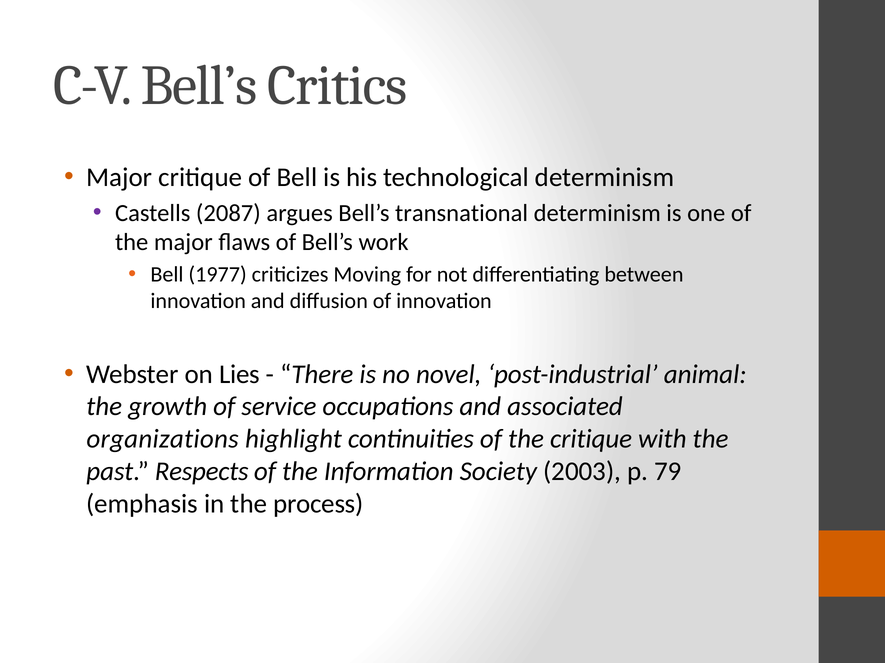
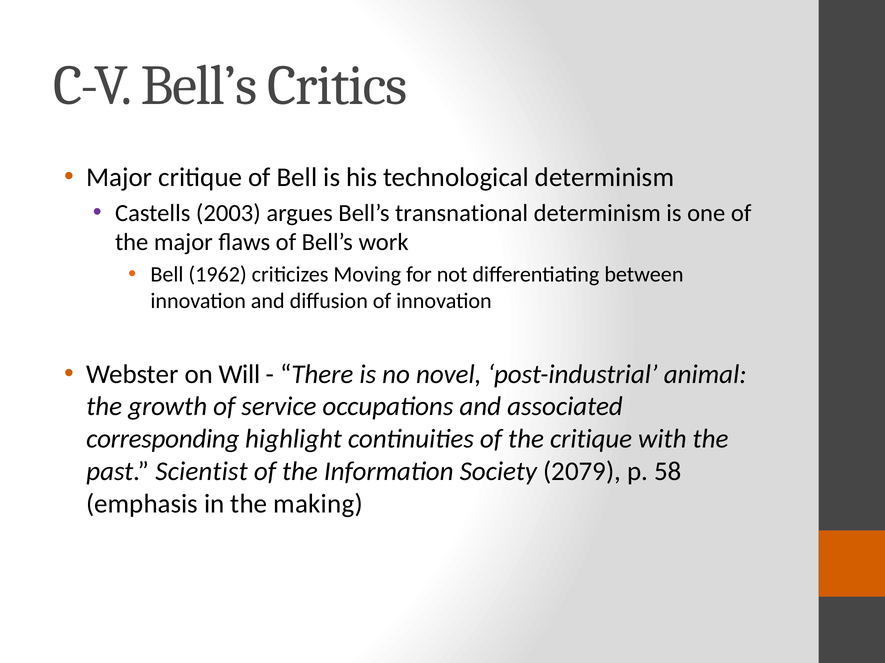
2087: 2087 -> 2003
1977: 1977 -> 1962
Lies: Lies -> Will
organizations: organizations -> corresponding
Respects: Respects -> Scientist
2003: 2003 -> 2079
79: 79 -> 58
process: process -> making
